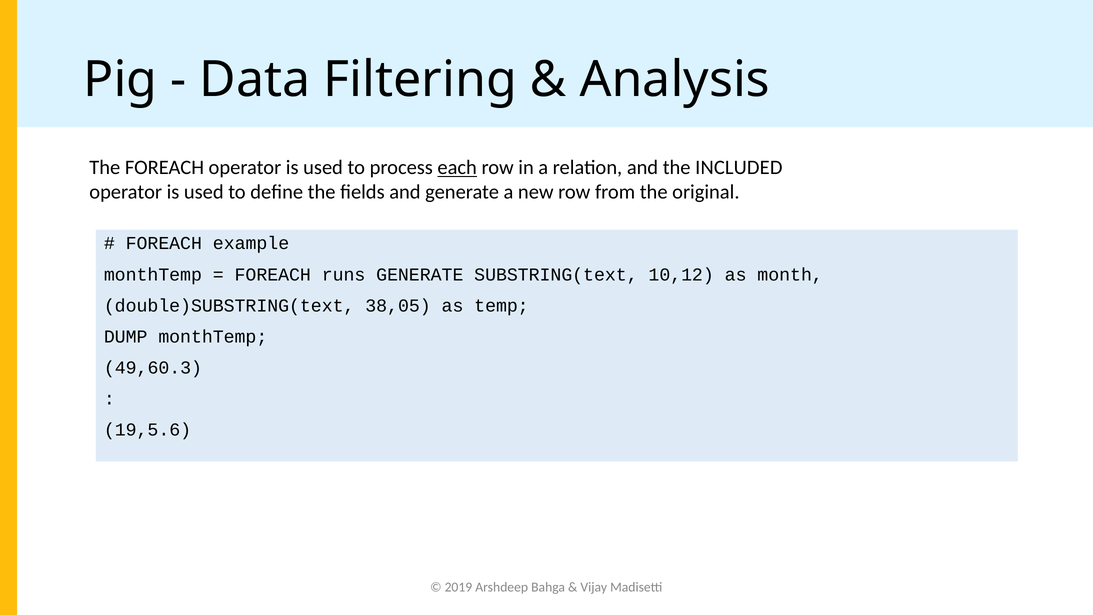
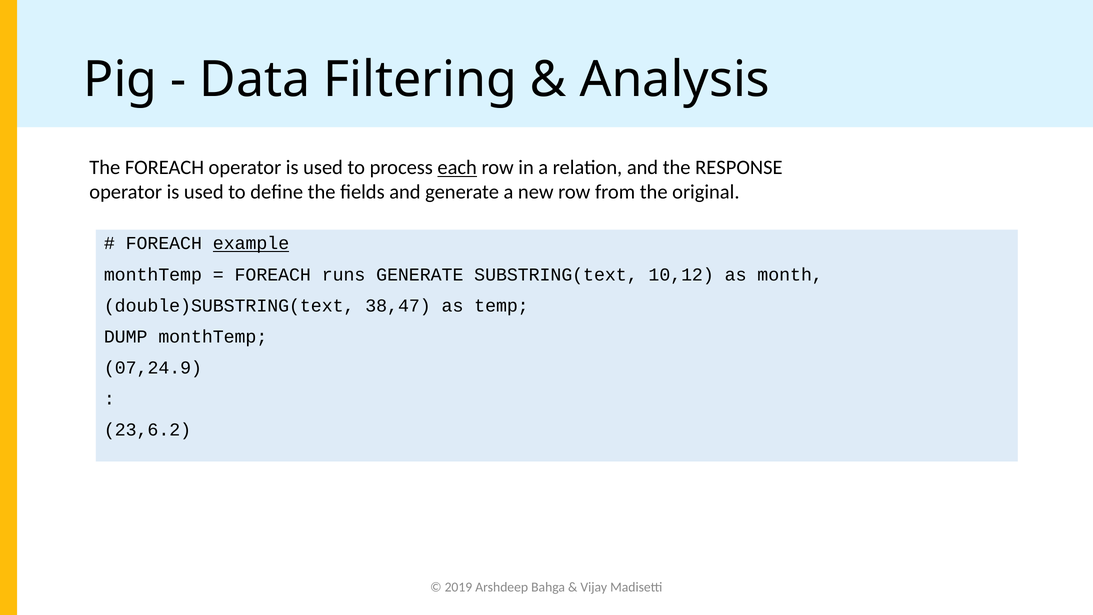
INCLUDED: INCLUDED -> RESPONSE
example underline: none -> present
38,05: 38,05 -> 38,47
49,60.3: 49,60.3 -> 07,24.9
19,5.6: 19,5.6 -> 23,6.2
